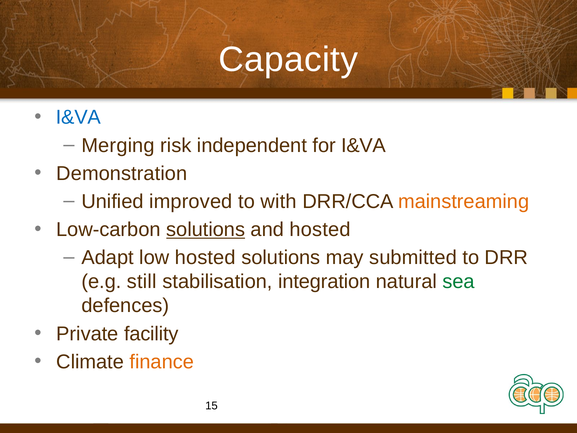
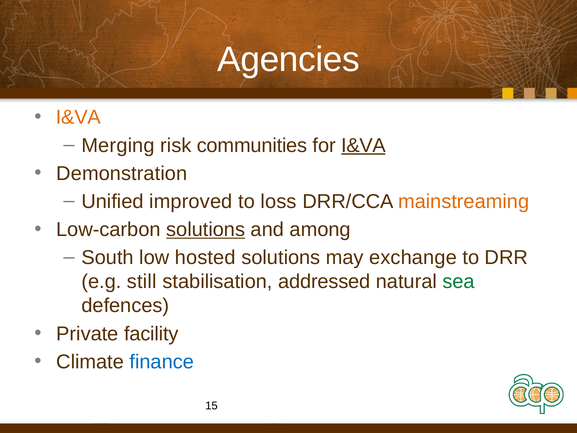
Capacity: Capacity -> Agencies
I&VA at (78, 117) colour: blue -> orange
independent: independent -> communities
I&VA at (364, 145) underline: none -> present
with: with -> loss
and hosted: hosted -> among
Adapt: Adapt -> South
submitted: submitted -> exchange
integration: integration -> addressed
finance colour: orange -> blue
